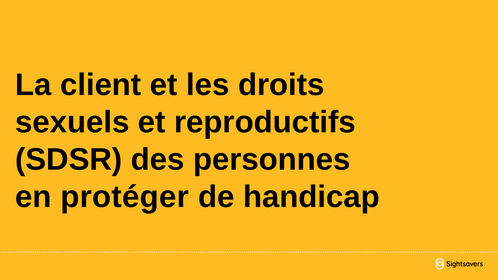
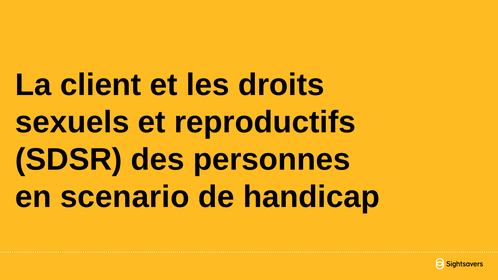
protéger: protéger -> scenario
